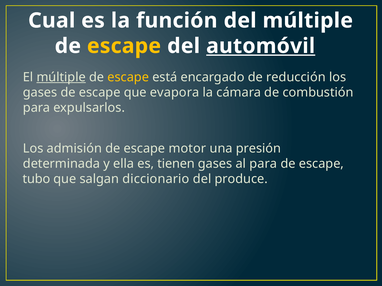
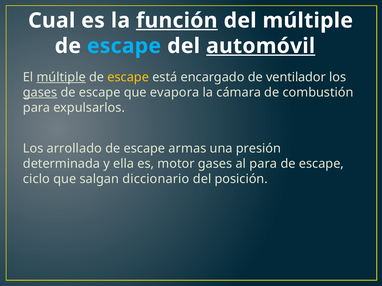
función underline: none -> present
escape at (124, 46) colour: yellow -> light blue
reducción: reducción -> ventilador
gases at (40, 93) underline: none -> present
admisión: admisión -> arrollado
motor: motor -> armas
tienen: tienen -> motor
tubo: tubo -> ciclo
produce: produce -> posición
